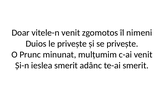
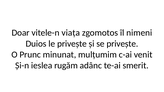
vitele-n venit: venit -> viața
ieslea smerit: smerit -> rugăm
